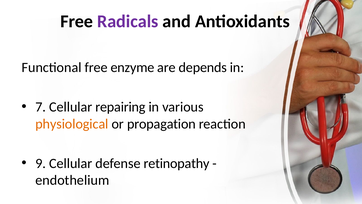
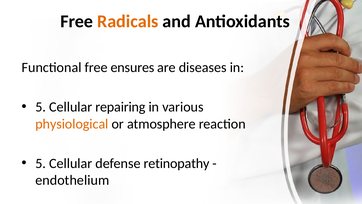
Radicals colour: purple -> orange
enzyme: enzyme -> ensures
depends: depends -> diseases
7 at (41, 107): 7 -> 5
propagation: propagation -> atmosphere
9 at (41, 163): 9 -> 5
